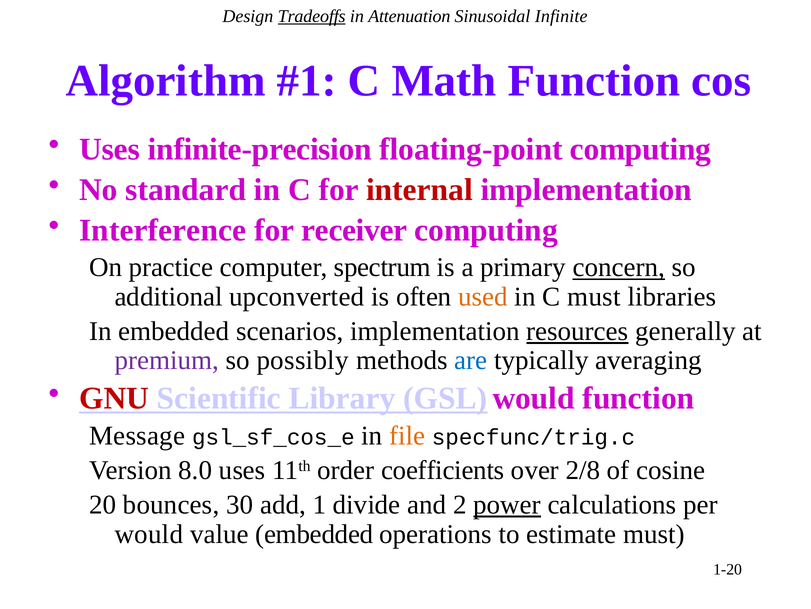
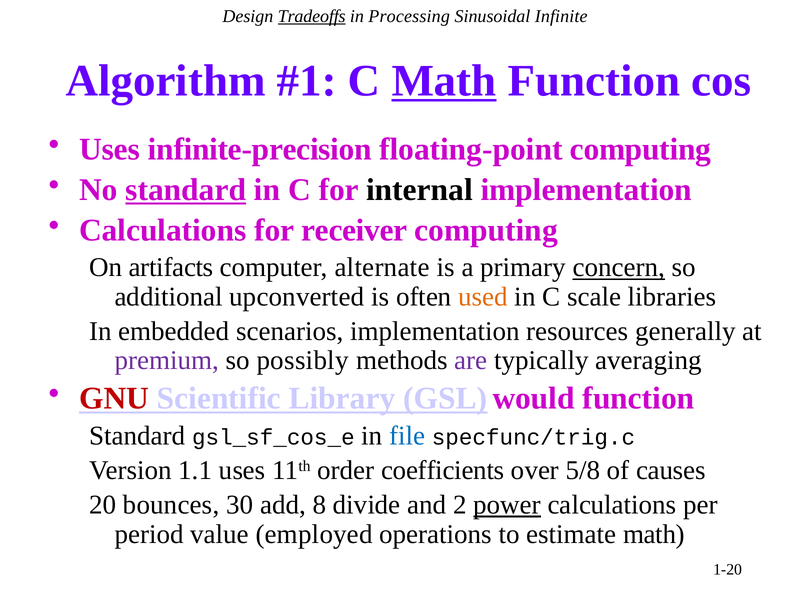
Attenuation: Attenuation -> Processing
Math at (444, 81) underline: none -> present
standard at (186, 190) underline: none -> present
internal colour: red -> black
Interference at (163, 230): Interference -> Calculations
practice: practice -> artifacts
spectrum: spectrum -> alternate
C must: must -> scale
resources underline: present -> none
are colour: blue -> purple
Message at (137, 435): Message -> Standard
file colour: orange -> blue
8.0: 8.0 -> 1.1
2/8: 2/8 -> 5/8
cosine: cosine -> causes
1: 1 -> 8
would at (149, 533): would -> period
value embedded: embedded -> employed
estimate must: must -> math
